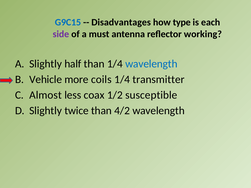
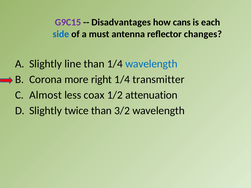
G9C15 colour: blue -> purple
type: type -> cans
side colour: purple -> blue
working: working -> changes
half: half -> line
Vehicle: Vehicle -> Corona
coils: coils -> right
susceptible: susceptible -> attenuation
4/2: 4/2 -> 3/2
